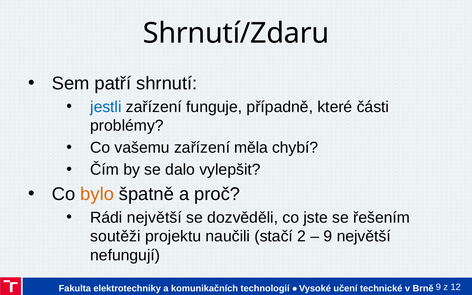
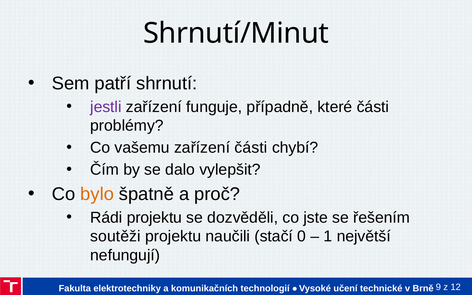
Shrnutí/Zdaru: Shrnutí/Zdaru -> Shrnutí/Minut
jestli colour: blue -> purple
zařízení měla: měla -> části
Rádi největší: největší -> projektu
2: 2 -> 0
9: 9 -> 1
